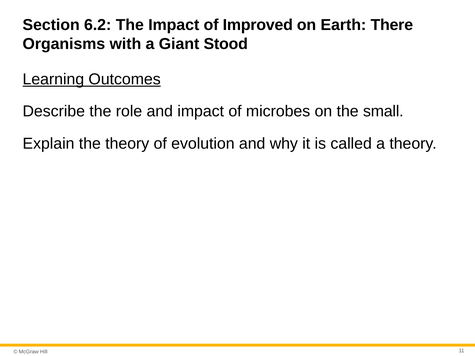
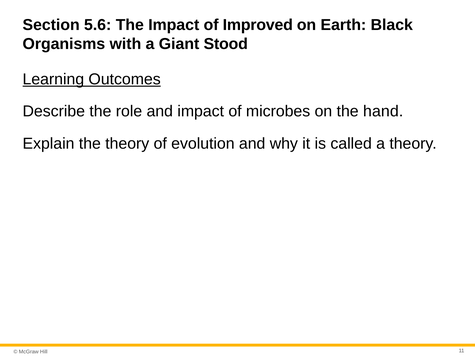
6.2: 6.2 -> 5.6
There: There -> Black
small: small -> hand
